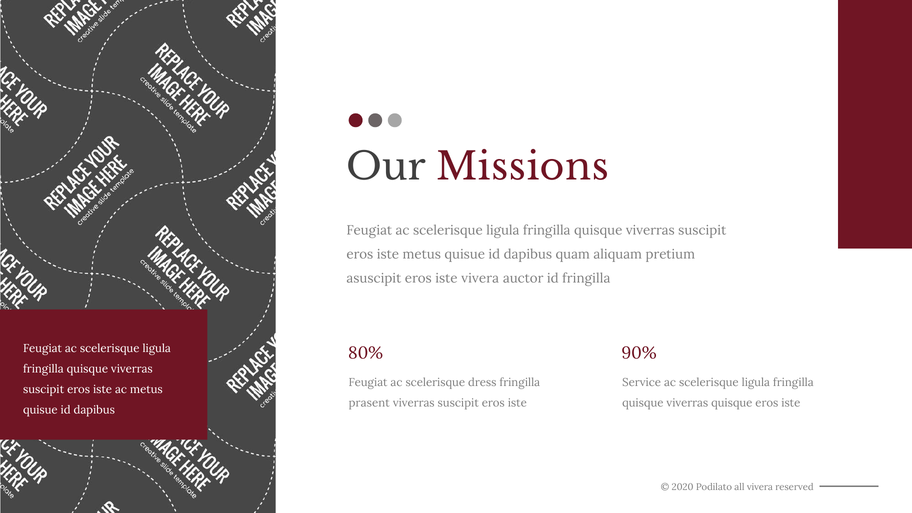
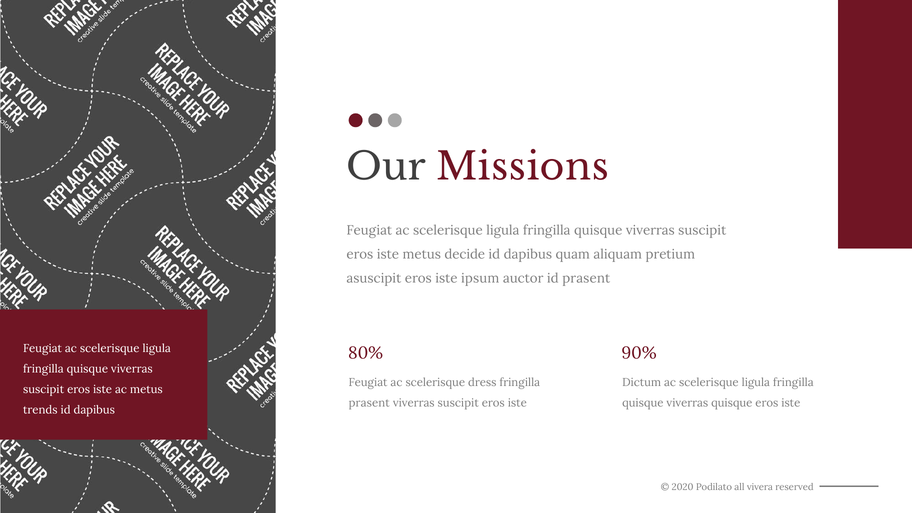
iste metus quisue: quisue -> decide
iste vivera: vivera -> ipsum
id fringilla: fringilla -> prasent
Service: Service -> Dictum
quisue at (40, 410): quisue -> trends
